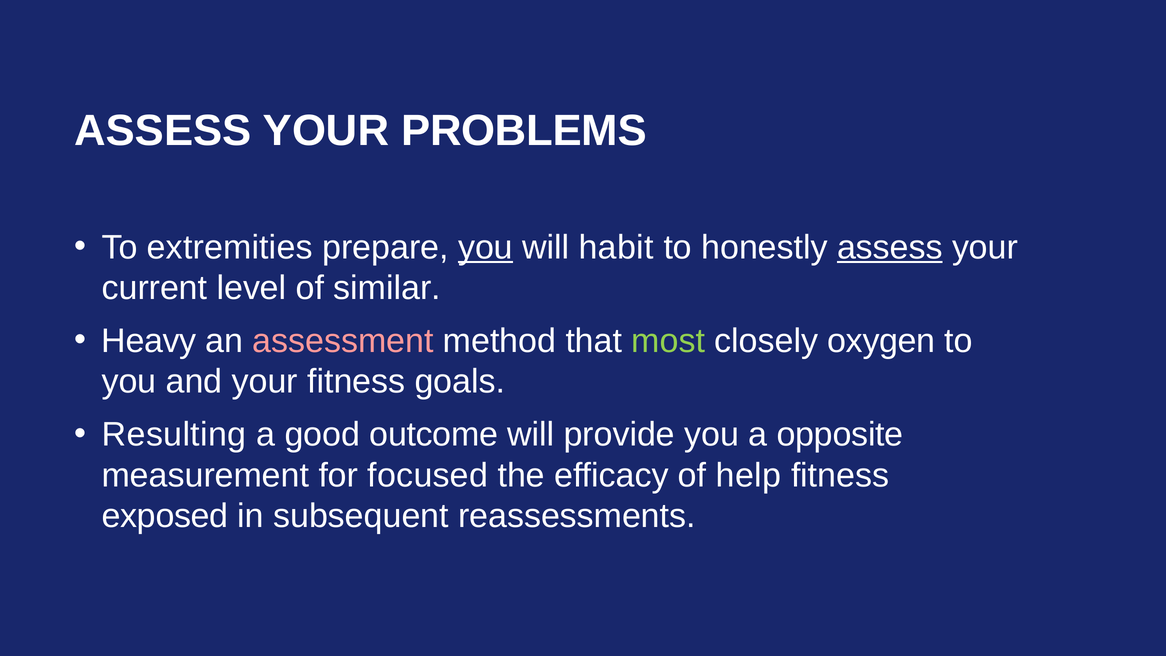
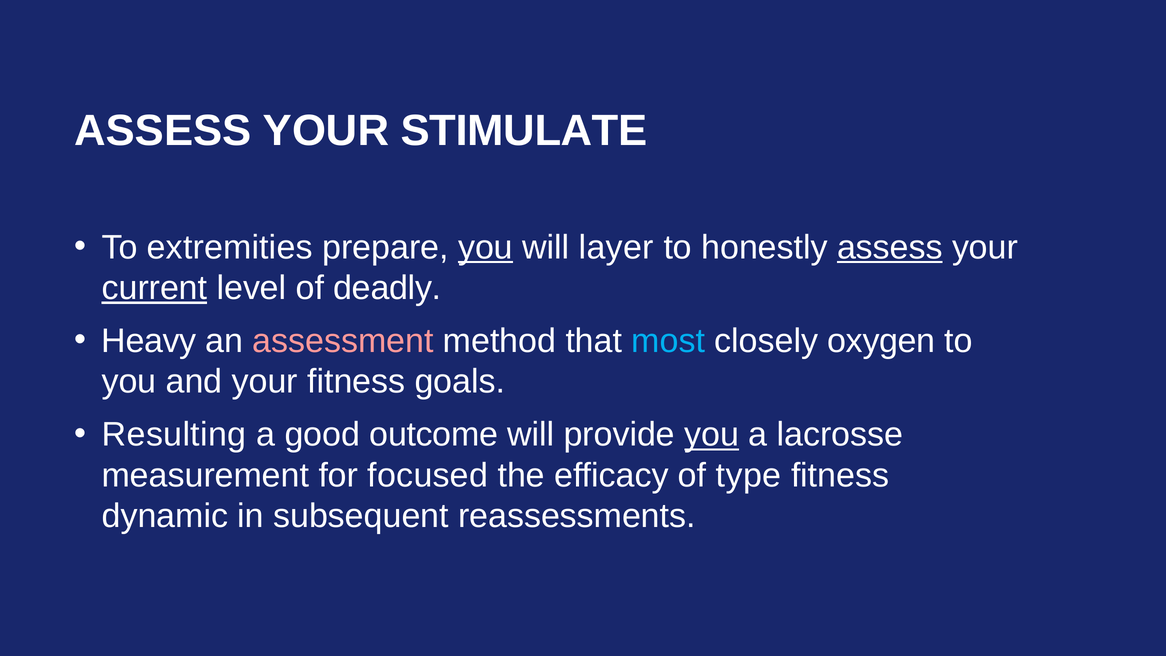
PROBLEMS: PROBLEMS -> STIMULATE
habit: habit -> layer
current underline: none -> present
similar: similar -> deadly
most colour: light green -> light blue
you at (712, 435) underline: none -> present
opposite: opposite -> lacrosse
help: help -> type
exposed: exposed -> dynamic
